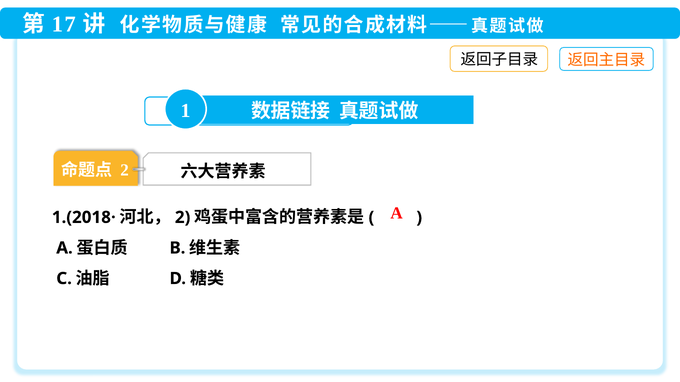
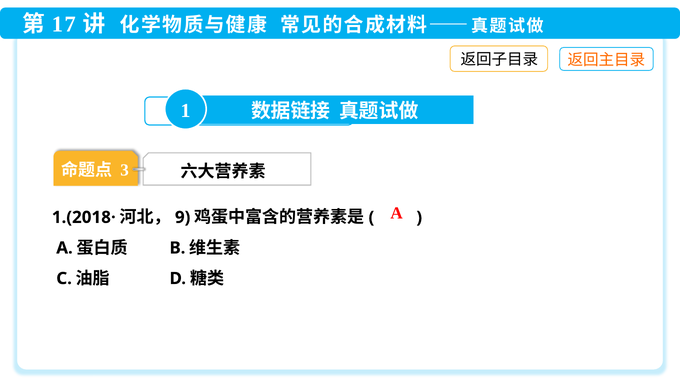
2 at (125, 171): 2 -> 3
2 at (183, 218): 2 -> 9
